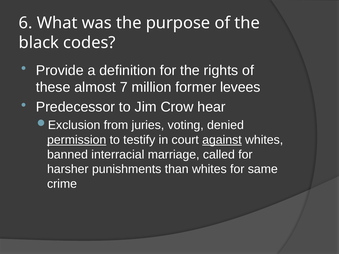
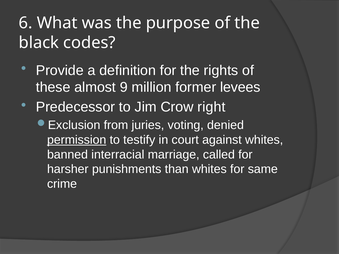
7: 7 -> 9
hear: hear -> right
against underline: present -> none
